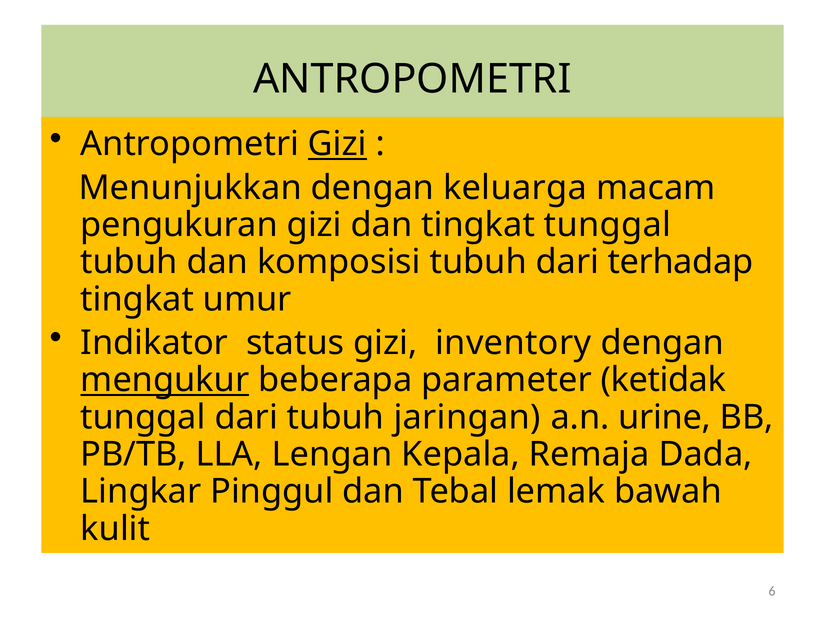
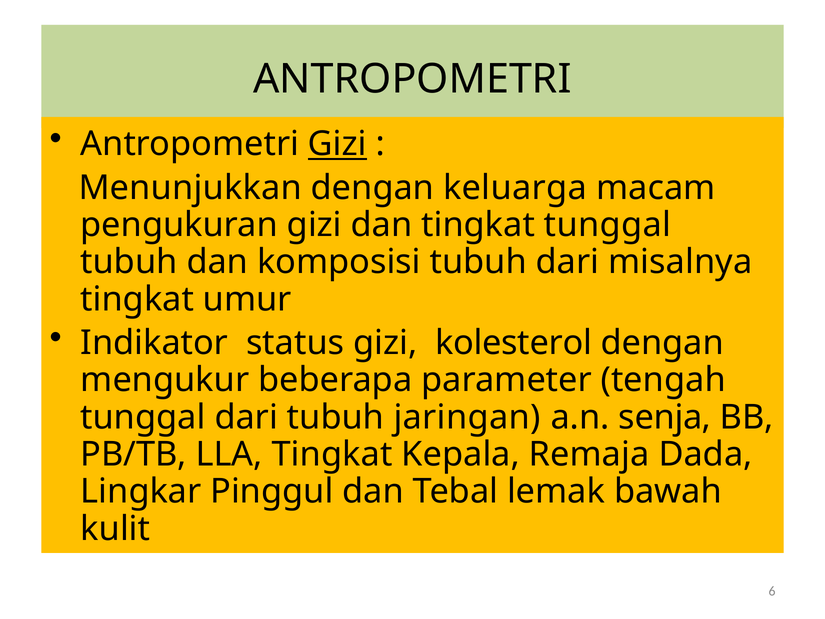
terhadap: terhadap -> misalnya
inventory: inventory -> kolesterol
mengukur underline: present -> none
ketidak: ketidak -> tengah
urine: urine -> senja
LLA Lengan: Lengan -> Tingkat
